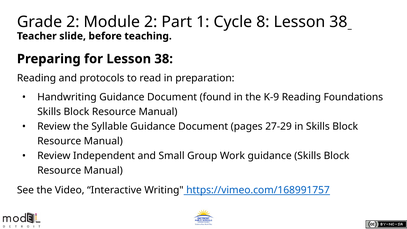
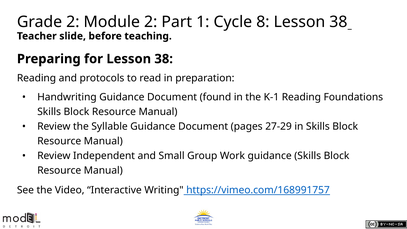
K-9: K-9 -> K-1
